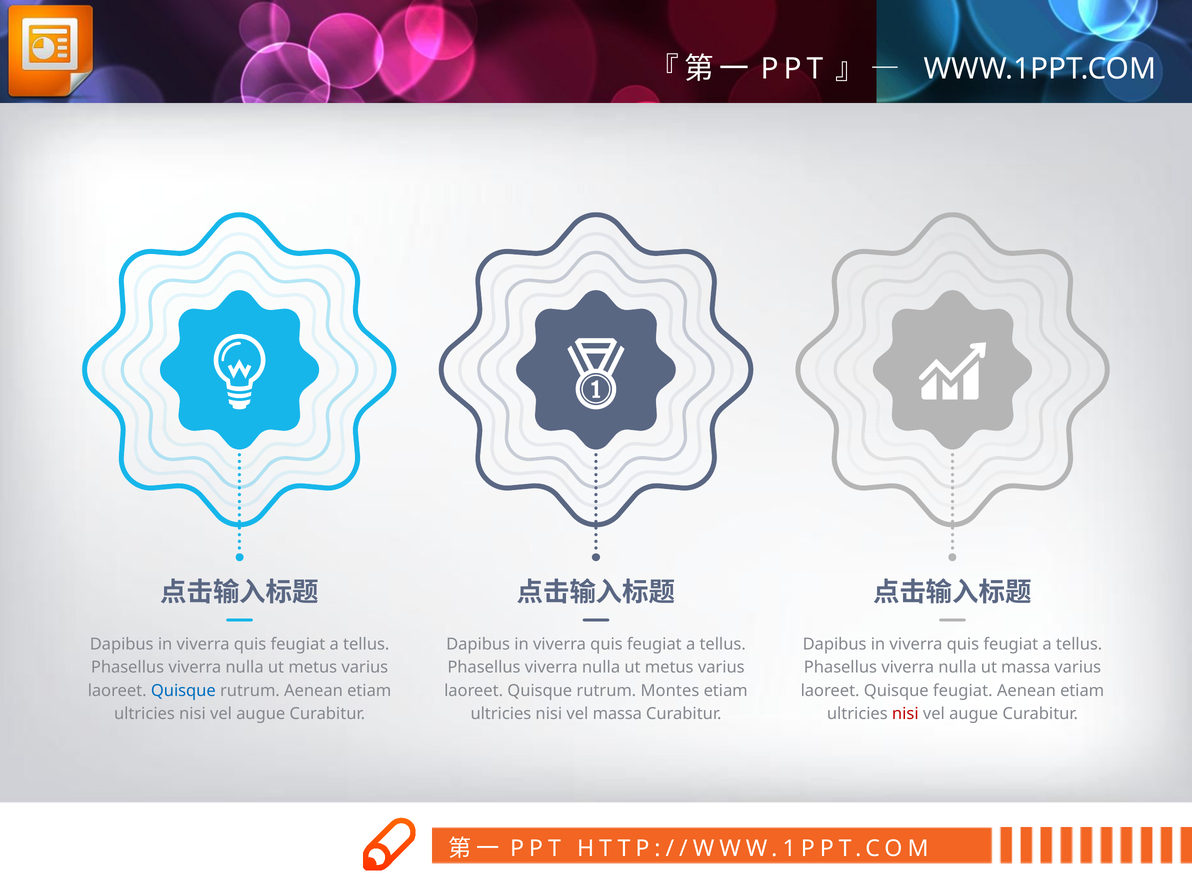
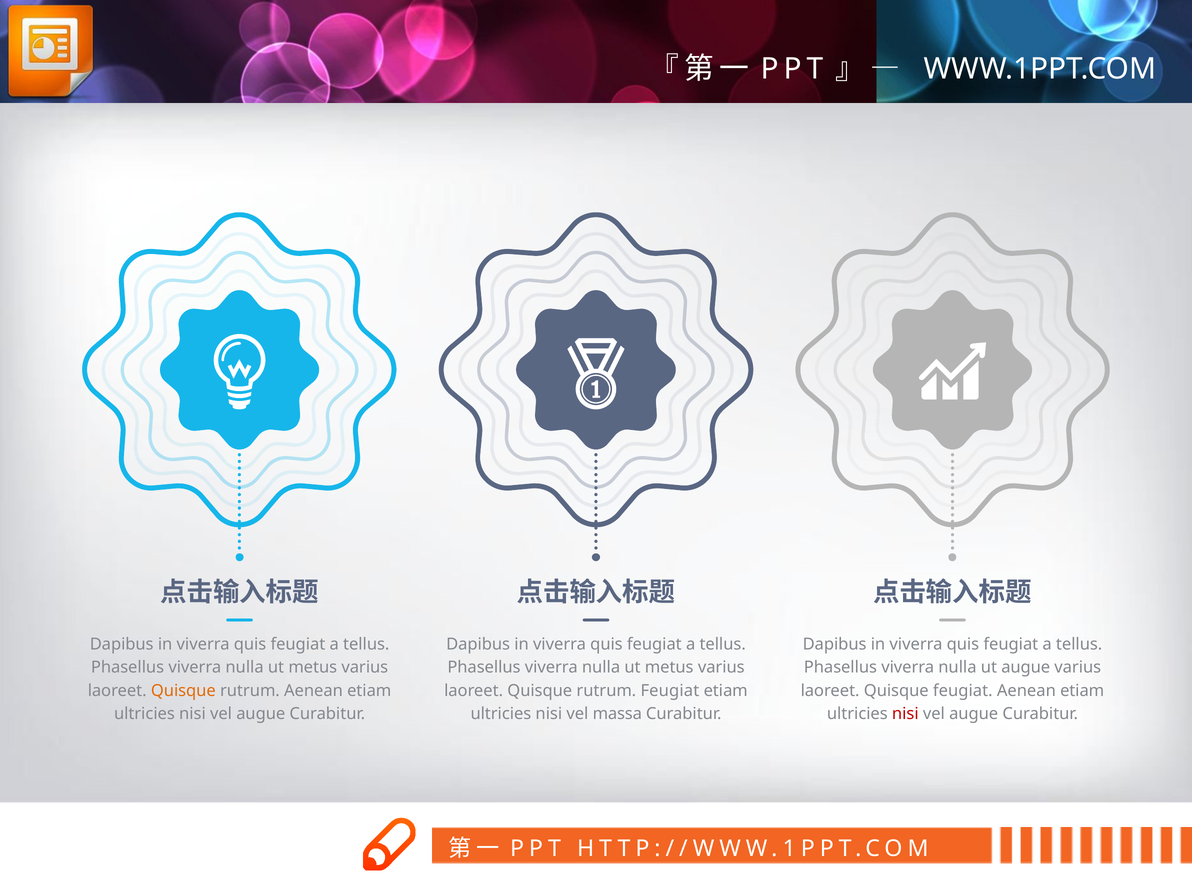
ut massa: massa -> augue
Quisque at (183, 691) colour: blue -> orange
rutrum Montes: Montes -> Feugiat
